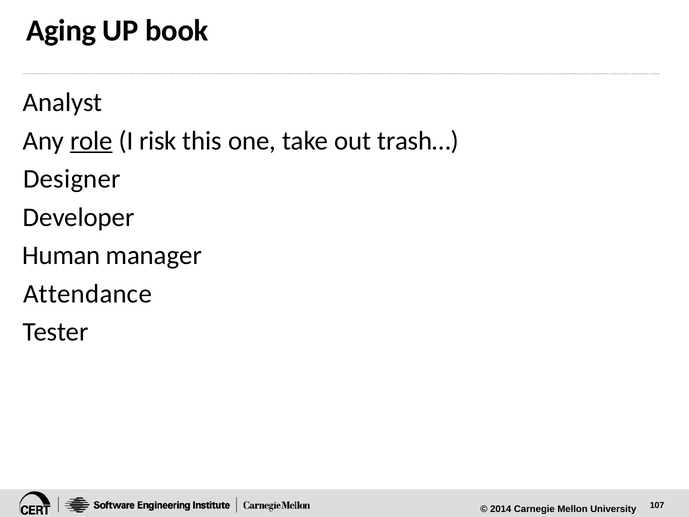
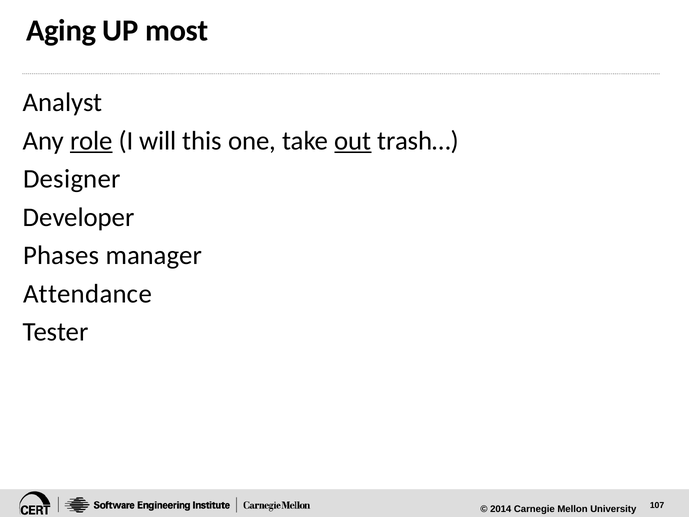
book: book -> most
risk: risk -> will
out underline: none -> present
Human: Human -> Phases
